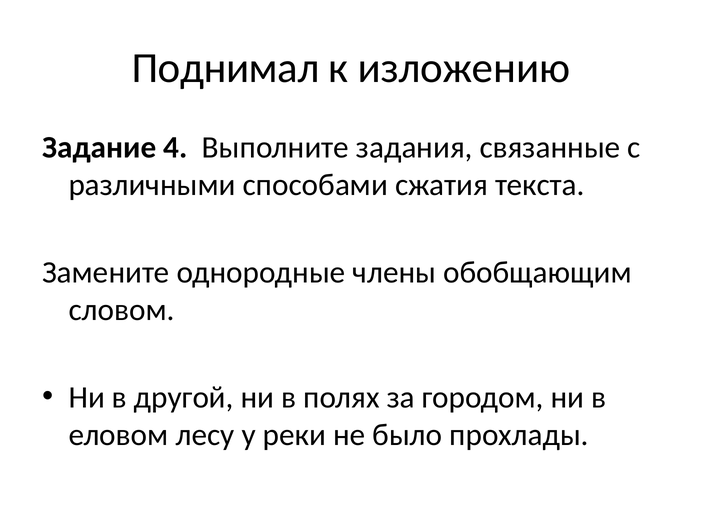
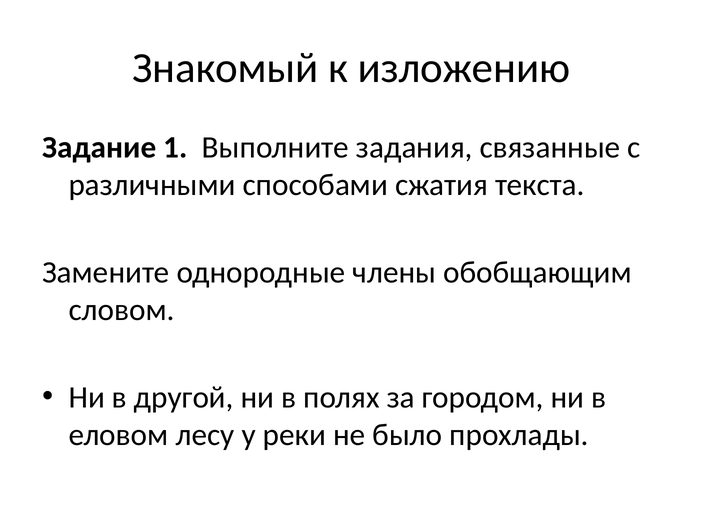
Поднимал: Поднимал -> Знакомый
4: 4 -> 1
